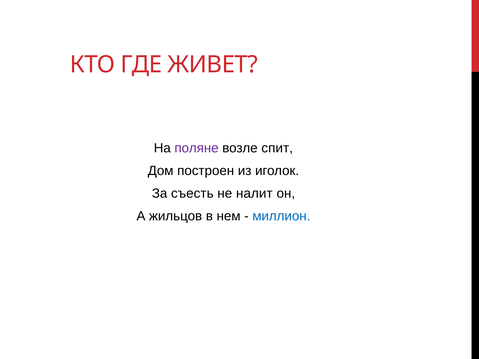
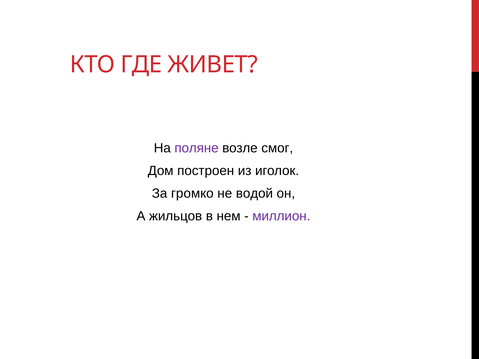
спит: спит -> смог
съесть: съесть -> громко
налит: налит -> водой
миллион colour: blue -> purple
